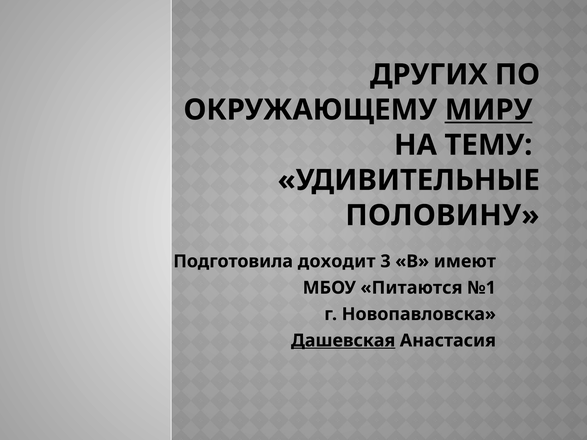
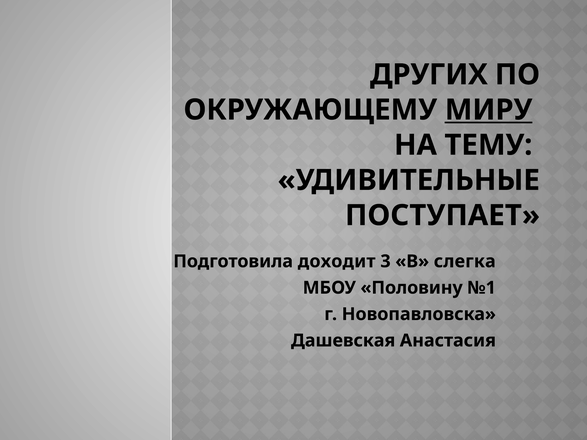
ПОЛОВИНУ: ПОЛОВИНУ -> ПОСТУПАЕТ
имеют: имеют -> слегка
Питаются: Питаются -> Половину
Дашевская underline: present -> none
